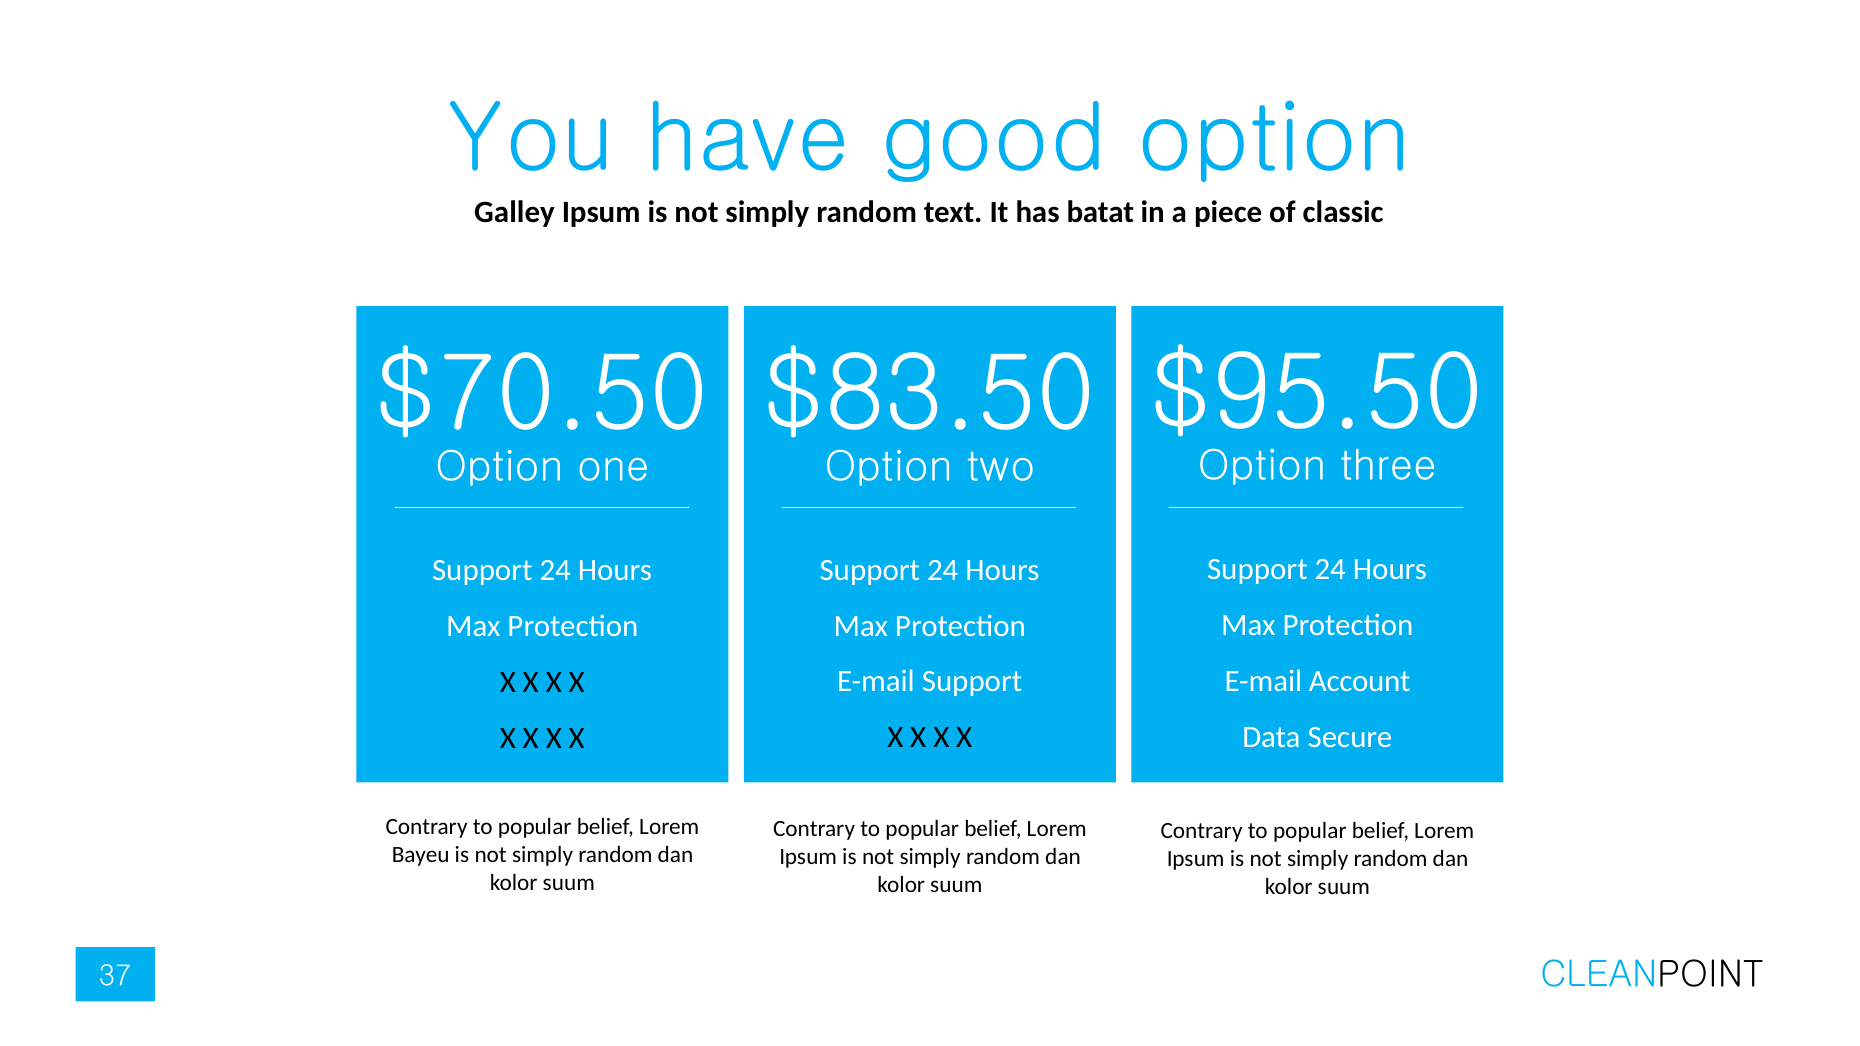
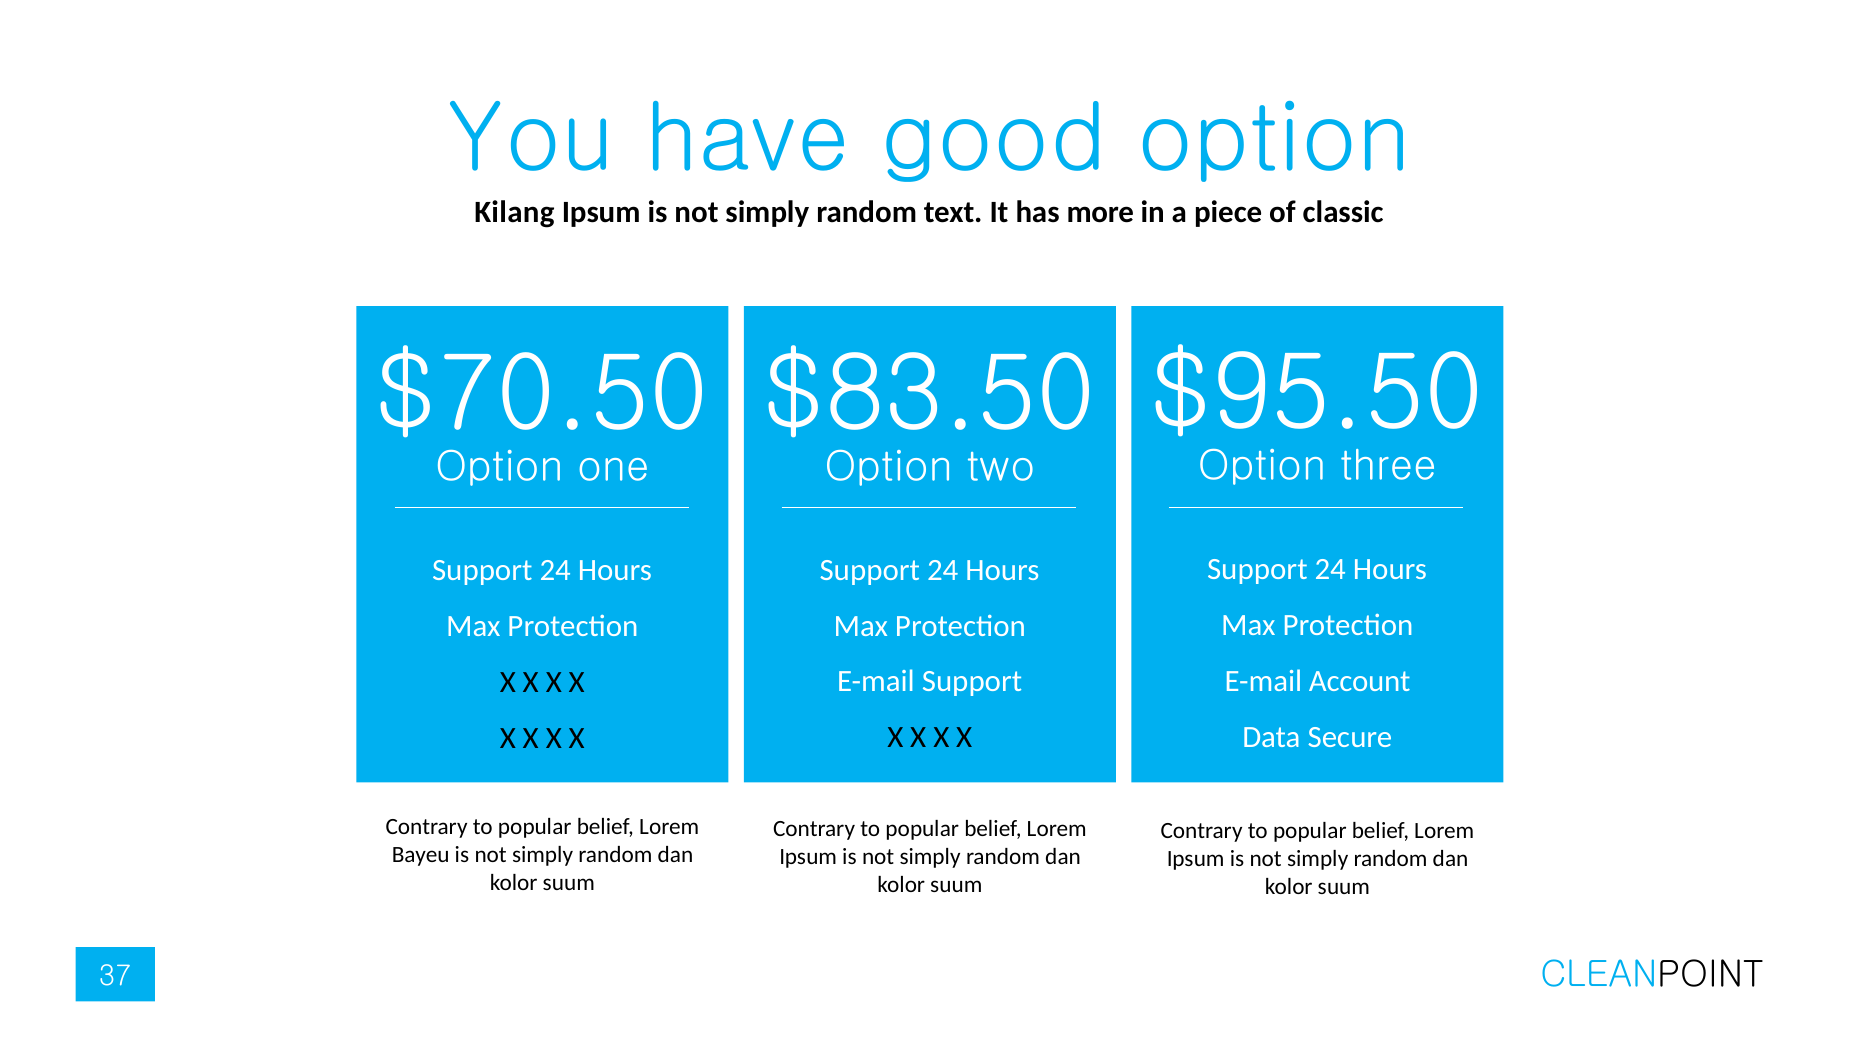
Galley: Galley -> Kilang
batat: batat -> more
